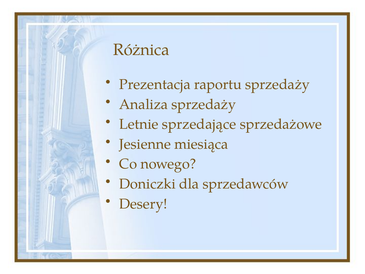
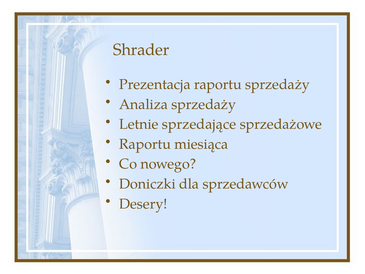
Różnica: Różnica -> Shrader
Jesienne at (145, 144): Jesienne -> Raportu
